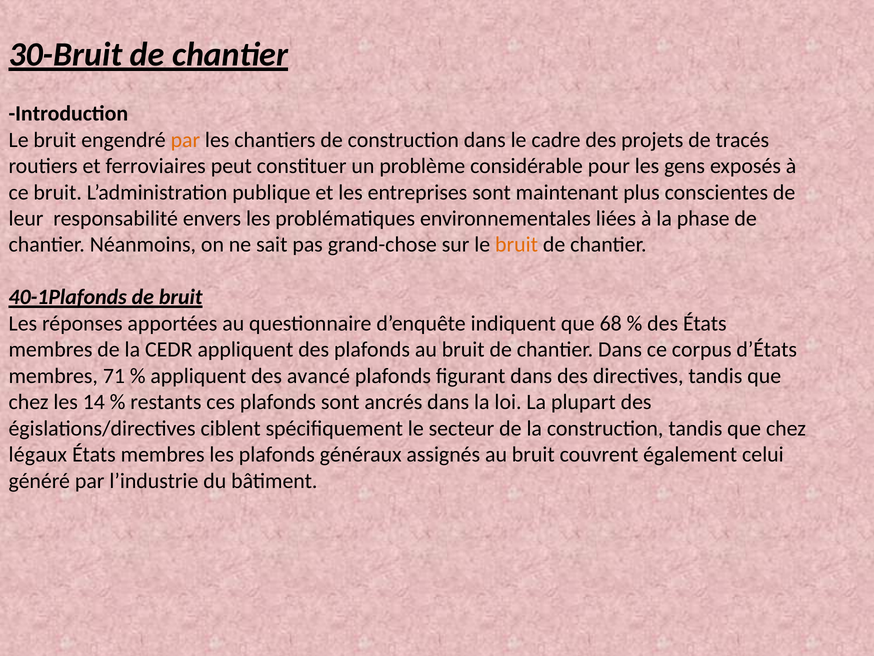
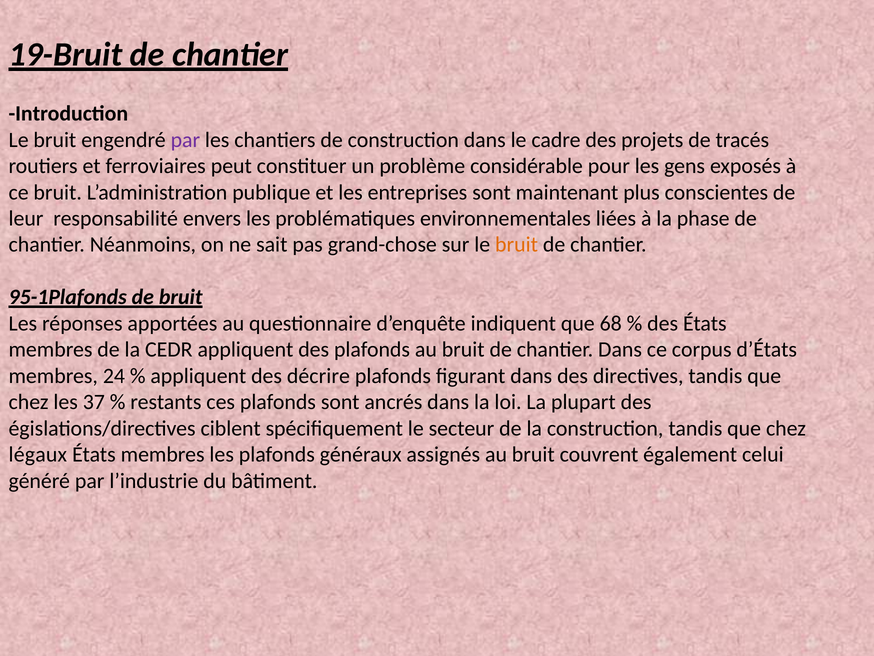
30-Bruit: 30-Bruit -> 19-Bruit
par at (185, 140) colour: orange -> purple
40-1Plafonds: 40-1Plafonds -> 95-1Plafonds
71: 71 -> 24
avancé: avancé -> décrire
14: 14 -> 37
